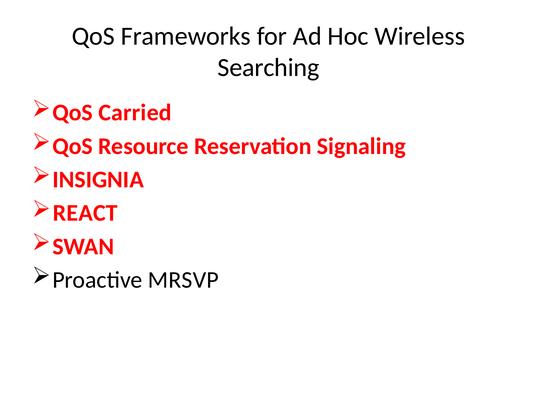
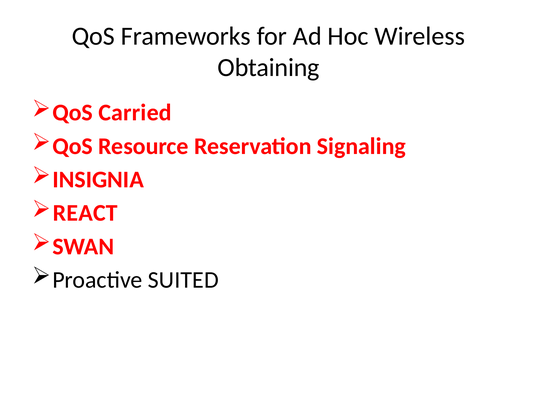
Searching: Searching -> Obtaining
MRSVP: MRSVP -> SUITED
